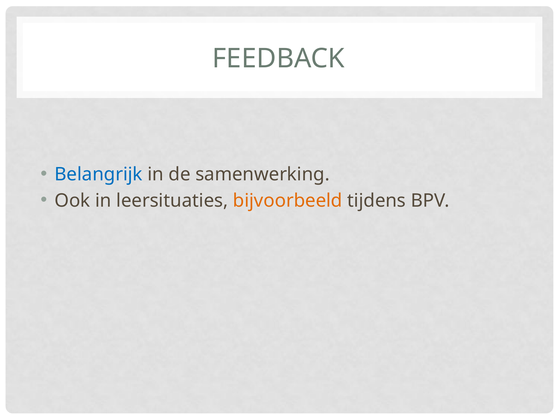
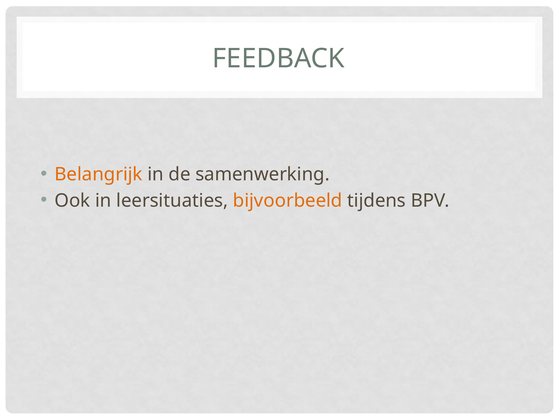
Belangrijk colour: blue -> orange
